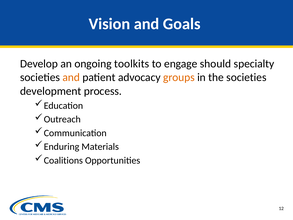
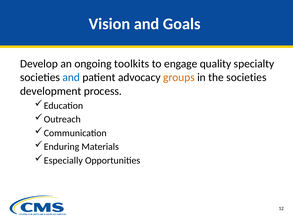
should: should -> quality
and at (71, 77) colour: orange -> blue
Coalitions: Coalitions -> Especially
